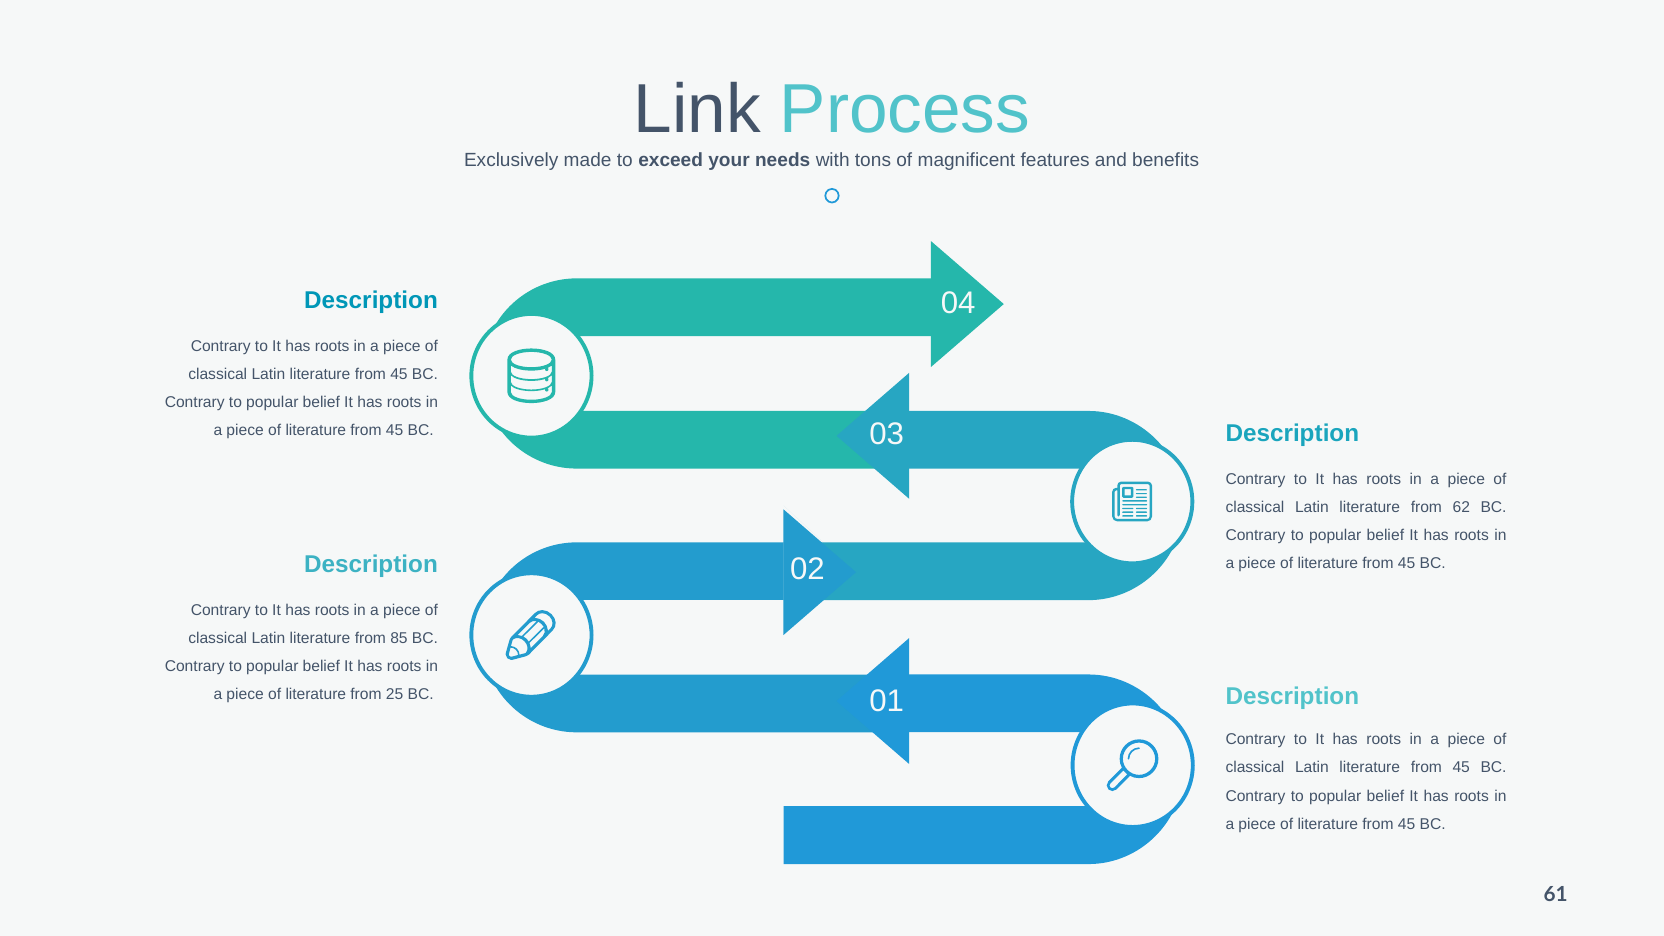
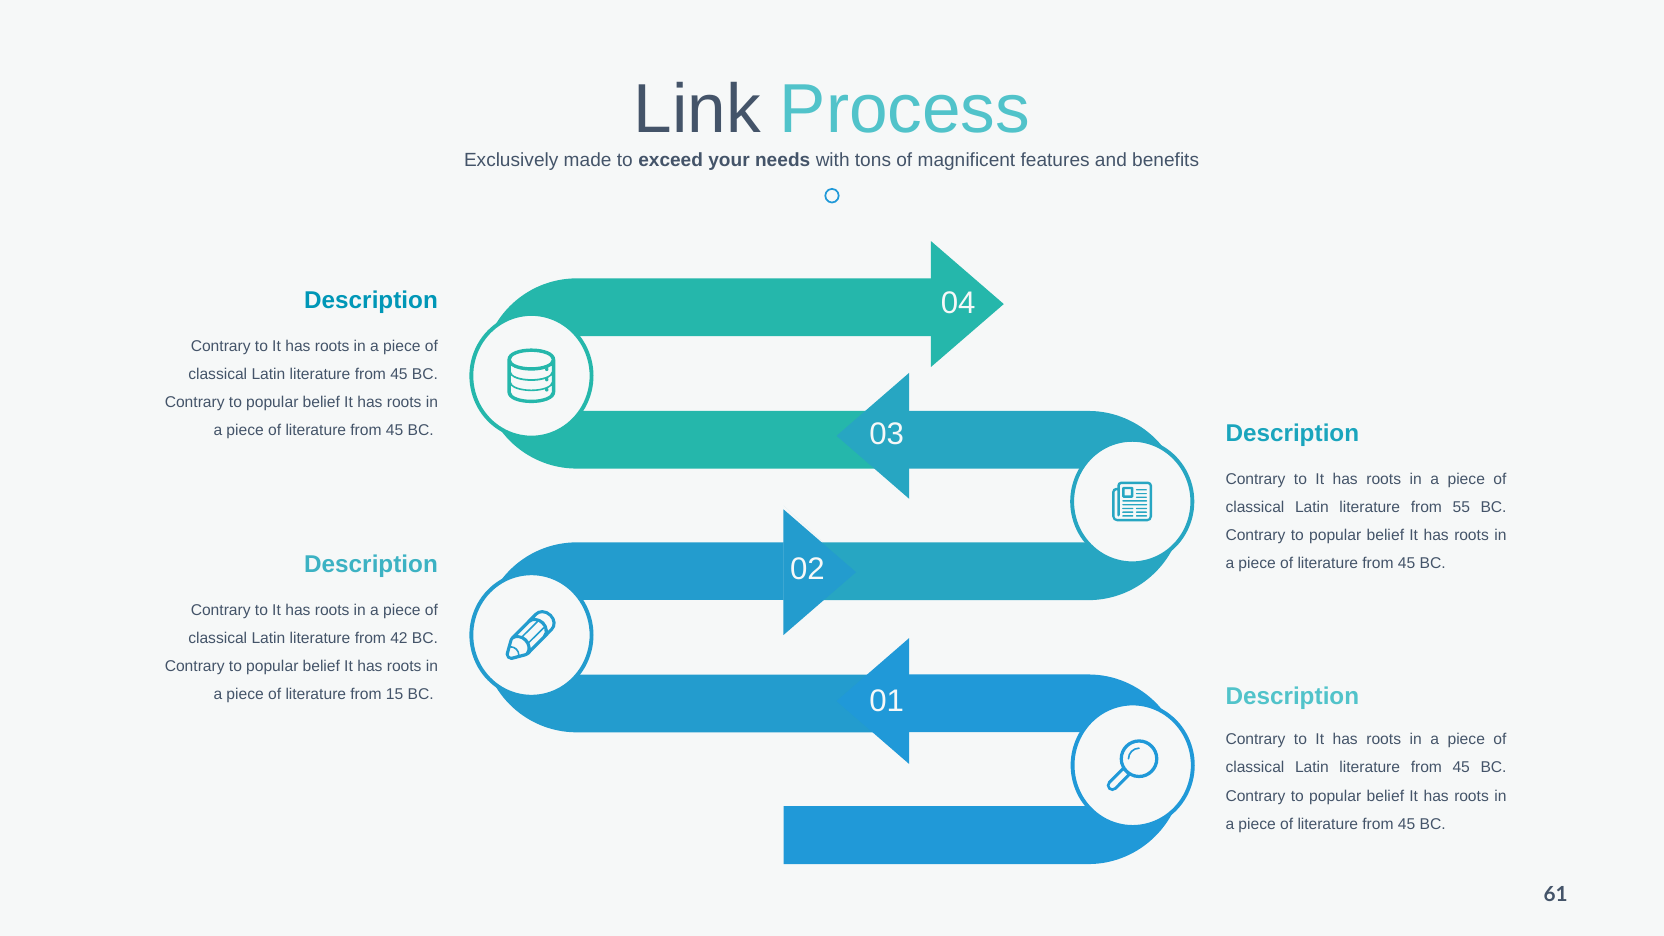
62: 62 -> 55
85: 85 -> 42
25: 25 -> 15
